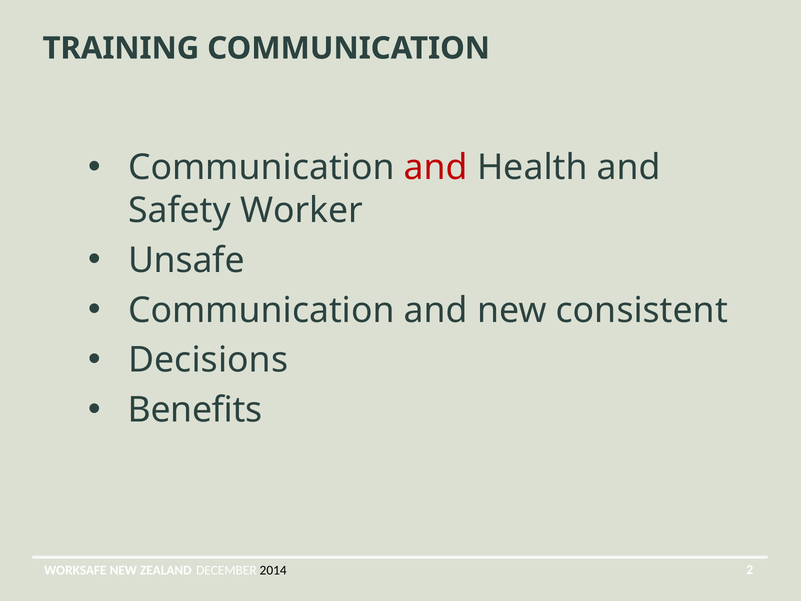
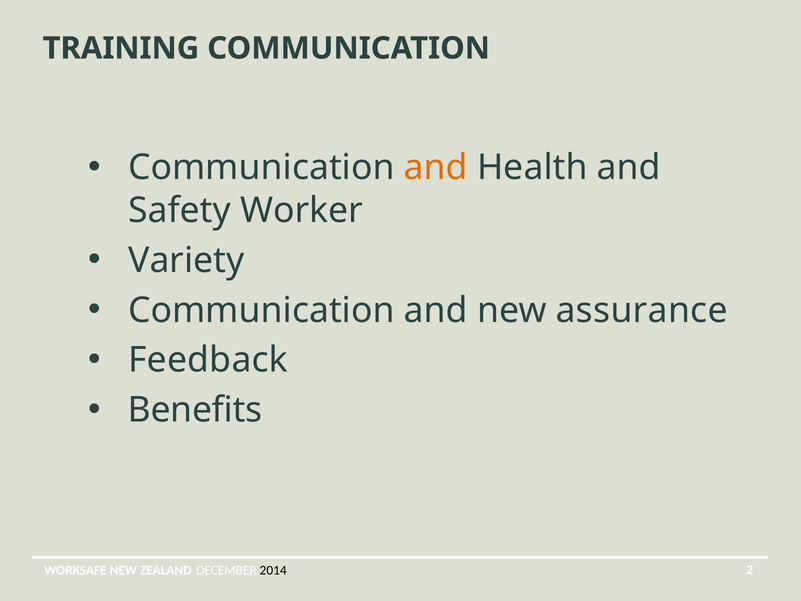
and at (436, 168) colour: red -> orange
Unsafe: Unsafe -> Variety
consistent: consistent -> assurance
Decisions: Decisions -> Feedback
